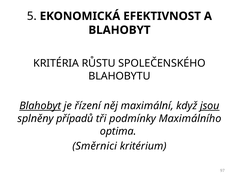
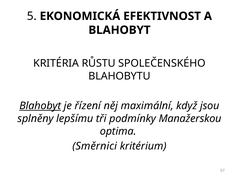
jsou underline: present -> none
případů: případů -> lepšímu
Maximálního: Maximálního -> Manažerskou
